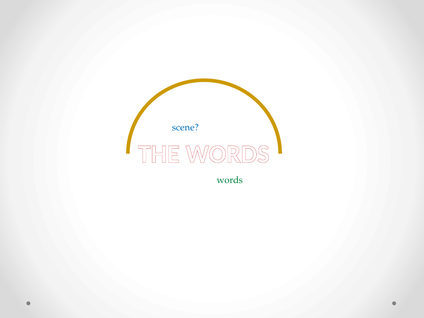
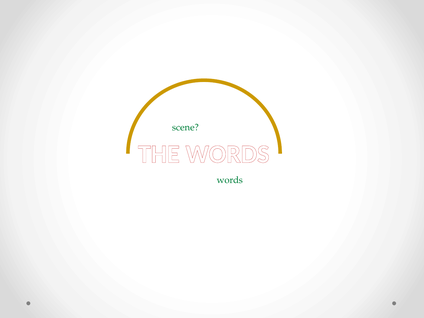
scene colour: blue -> green
